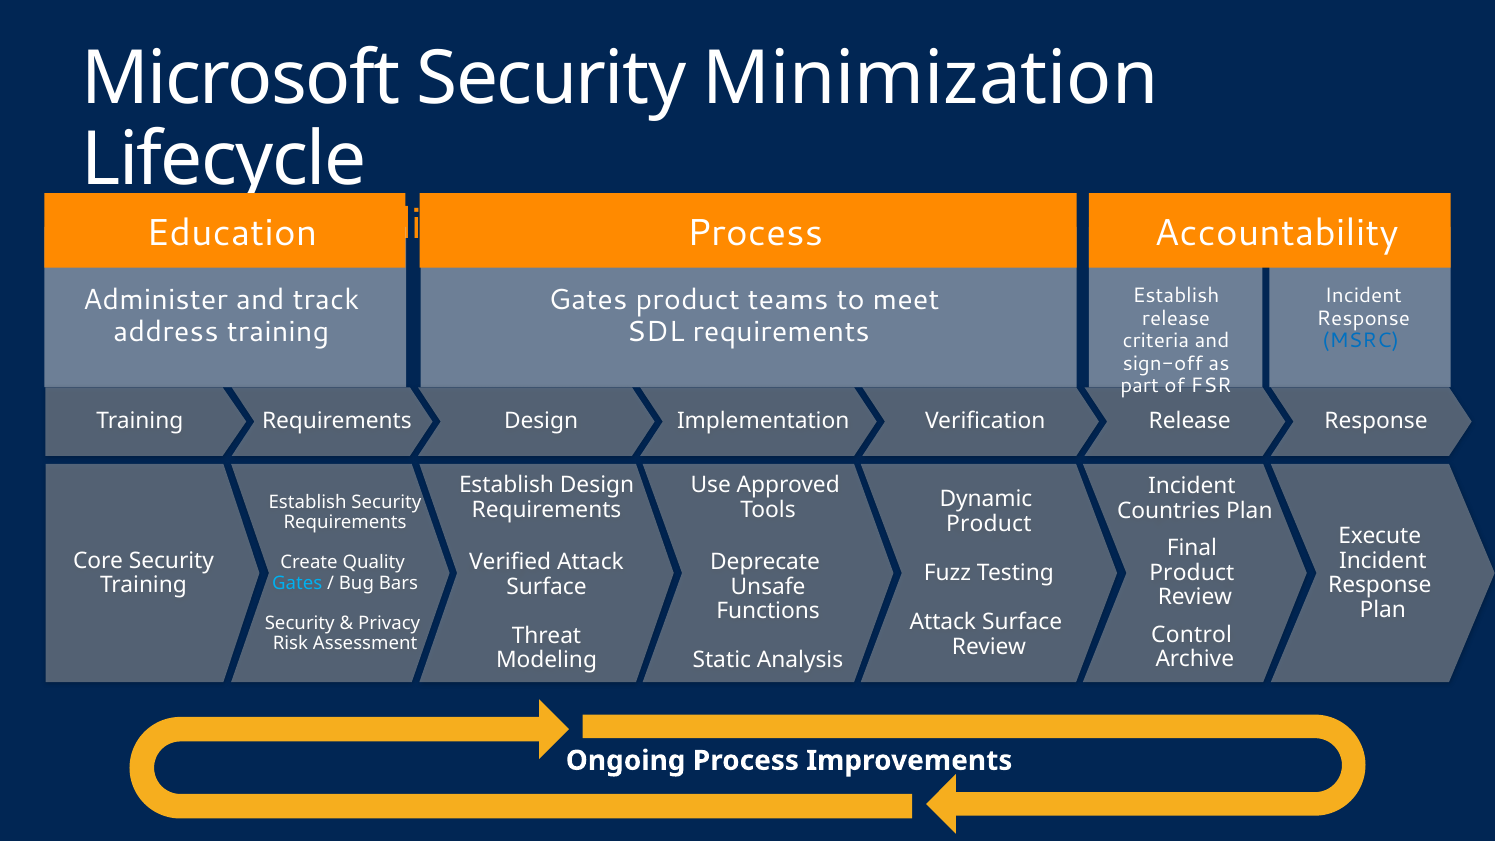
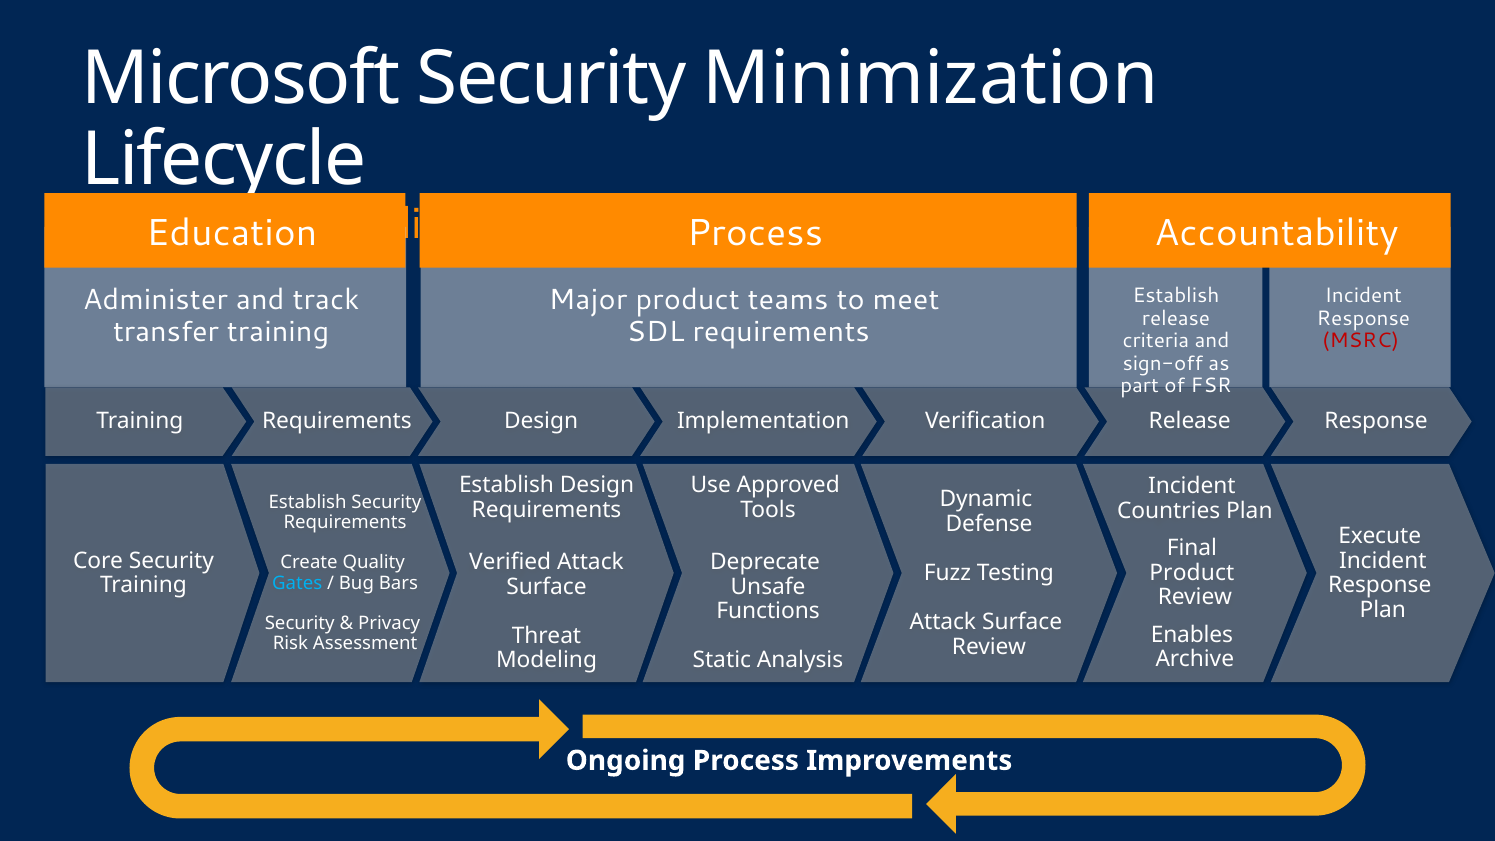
Gates at (588, 300): Gates -> Major
address: address -> transfer
MSRC colour: blue -> red
Product at (989, 523): Product -> Defense
Control: Control -> Enables
